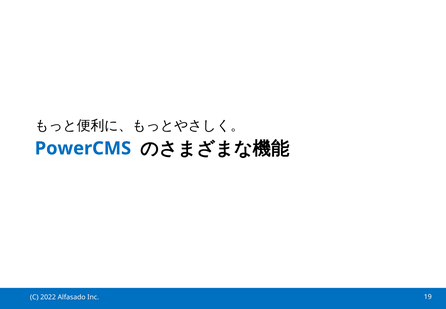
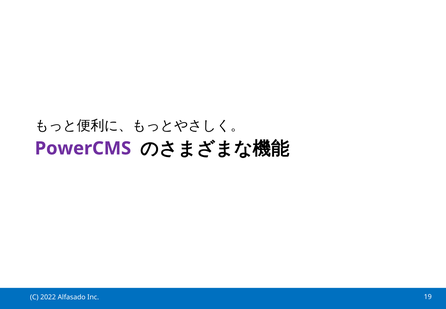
PowerCMS colour: blue -> purple
